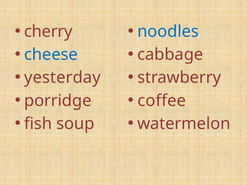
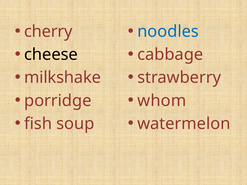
cheese colour: blue -> black
yesterday: yesterday -> milkshake
coffee: coffee -> whom
